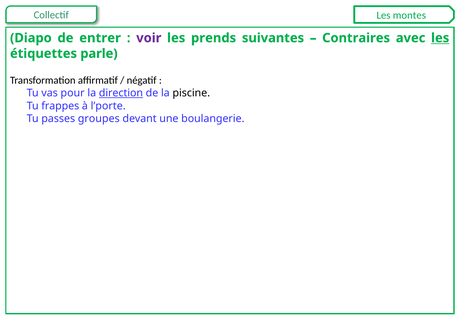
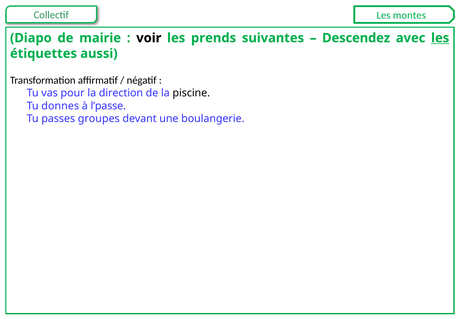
entrer: entrer -> mairie
voir colour: purple -> black
Contraires: Contraires -> Descendez
parle: parle -> aussi
direction underline: present -> none
frappes: frappes -> donnes
l’porte: l’porte -> l’passe
